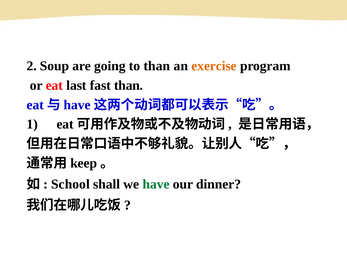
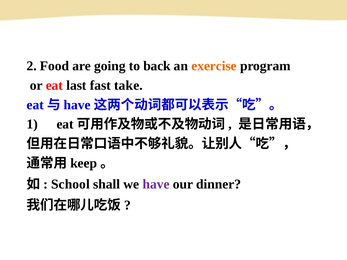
Soup: Soup -> Food
to than: than -> back
fast than: than -> take
have at (156, 184) colour: green -> purple
